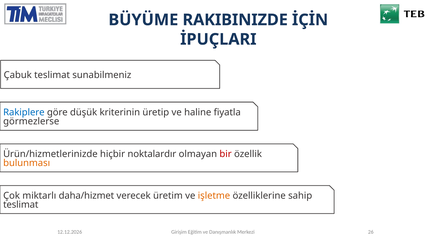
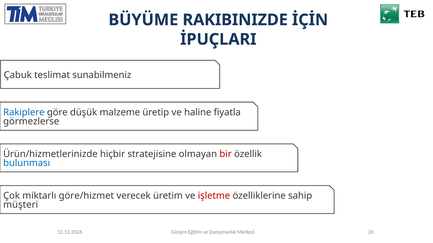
kriterinin: kriterinin -> malzeme
noktalardır: noktalardır -> stratejisine
bulunması colour: orange -> blue
daha/hizmet: daha/hizmet -> göre/hizmet
işletme colour: orange -> red
teslimat at (21, 205): teslimat -> müşteri
